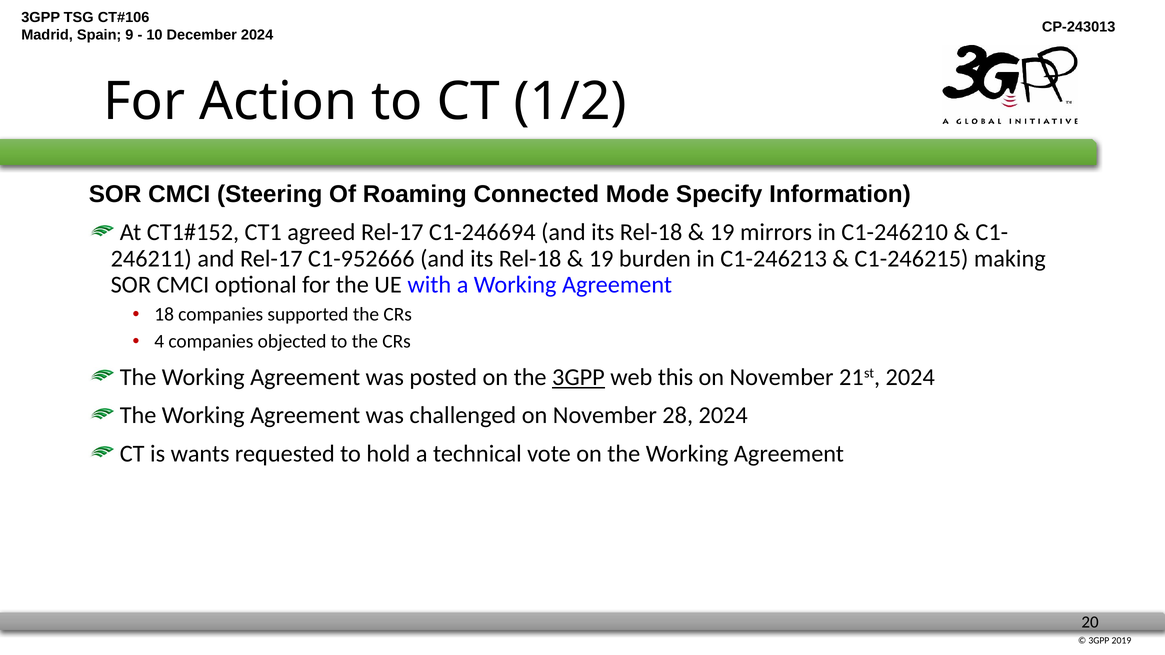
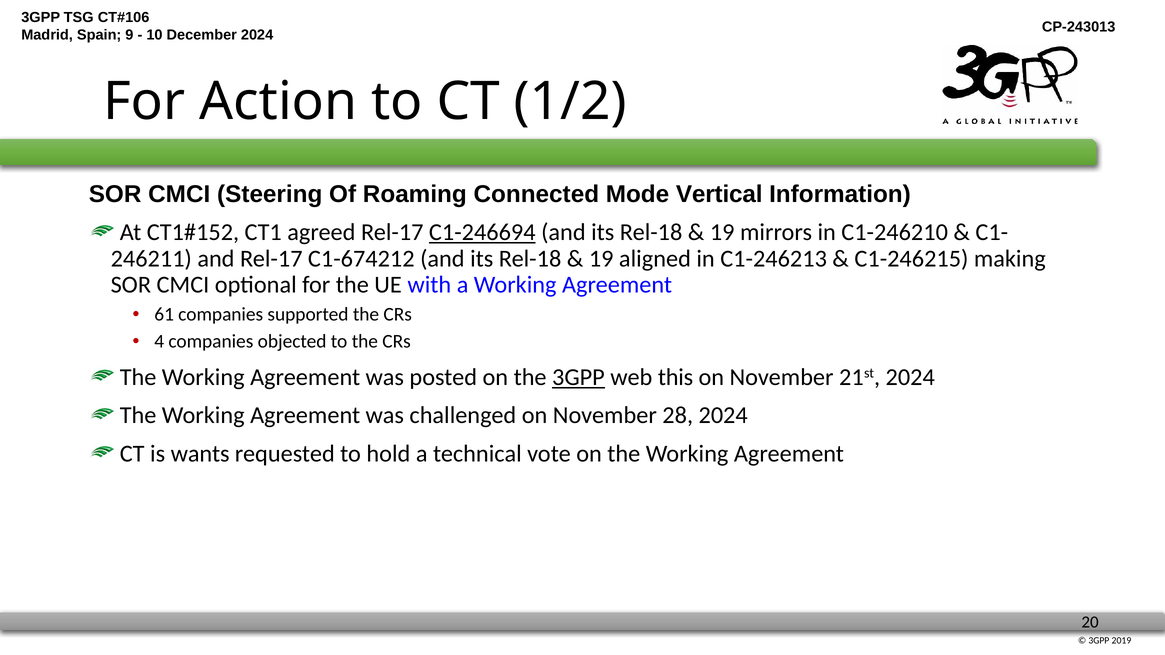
Specify: Specify -> Vertical
C1-246694 underline: none -> present
C1-952666: C1-952666 -> C1-674212
burden: burden -> aligned
18: 18 -> 61
